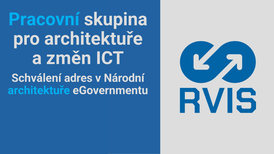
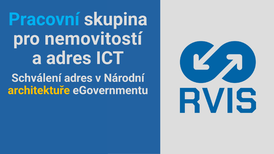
pro architektuře: architektuře -> nemovitostí
a změn: změn -> adres
architektuře at (39, 90) colour: light blue -> yellow
